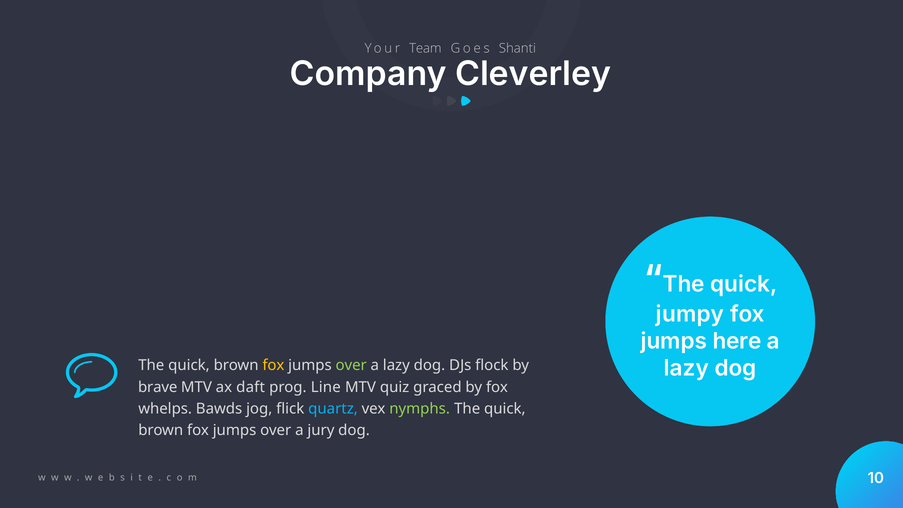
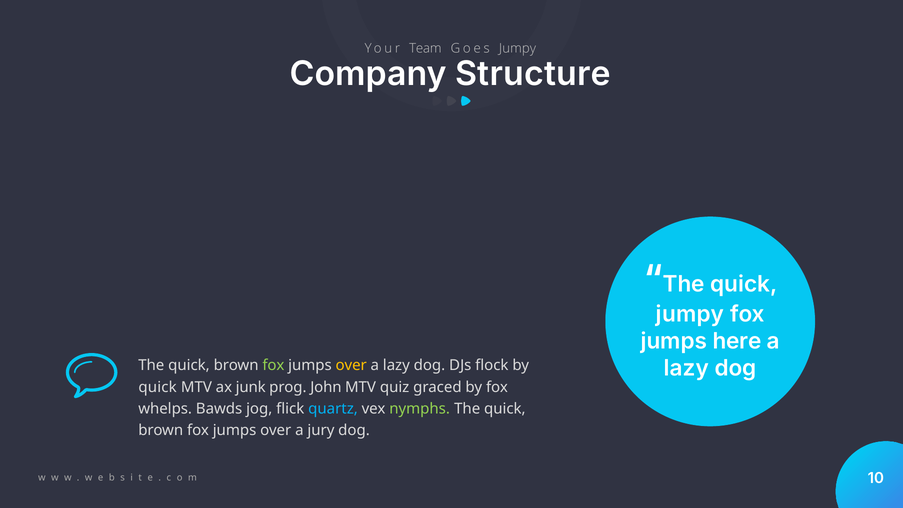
Goes Shanti: Shanti -> Jumpy
Cleverley: Cleverley -> Structure
fox at (273, 365) colour: yellow -> light green
over at (351, 365) colour: light green -> yellow
brave at (158, 387): brave -> quick
daft: daft -> junk
Line: Line -> John
